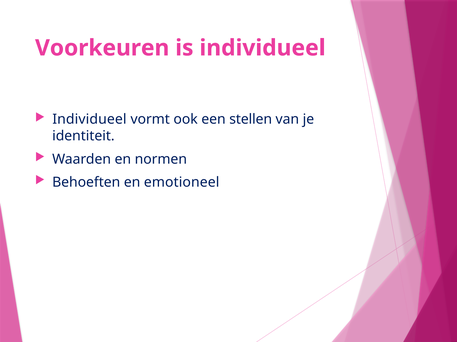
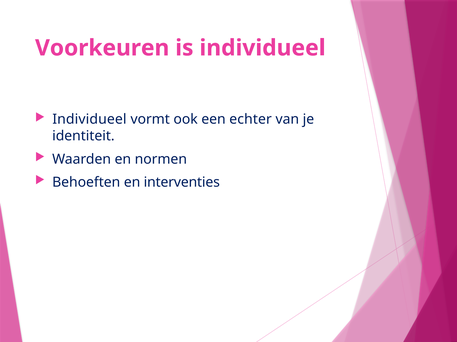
stellen: stellen -> echter
emotioneel: emotioneel -> interventies
